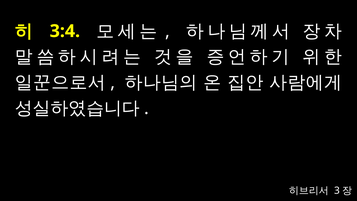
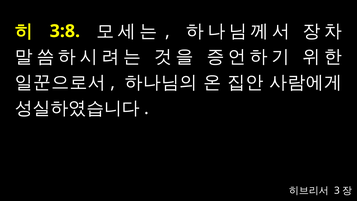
3:4: 3:4 -> 3:8
